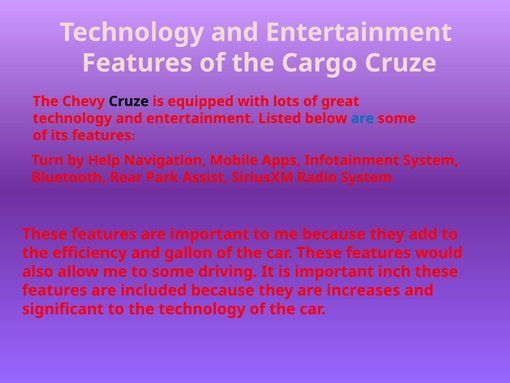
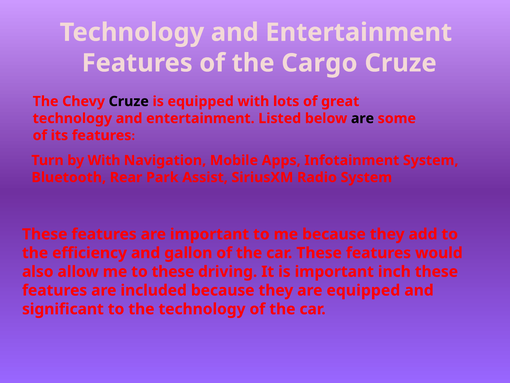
are at (362, 118) colour: blue -> black
by Help: Help -> With
to some: some -> these
are increases: increases -> equipped
